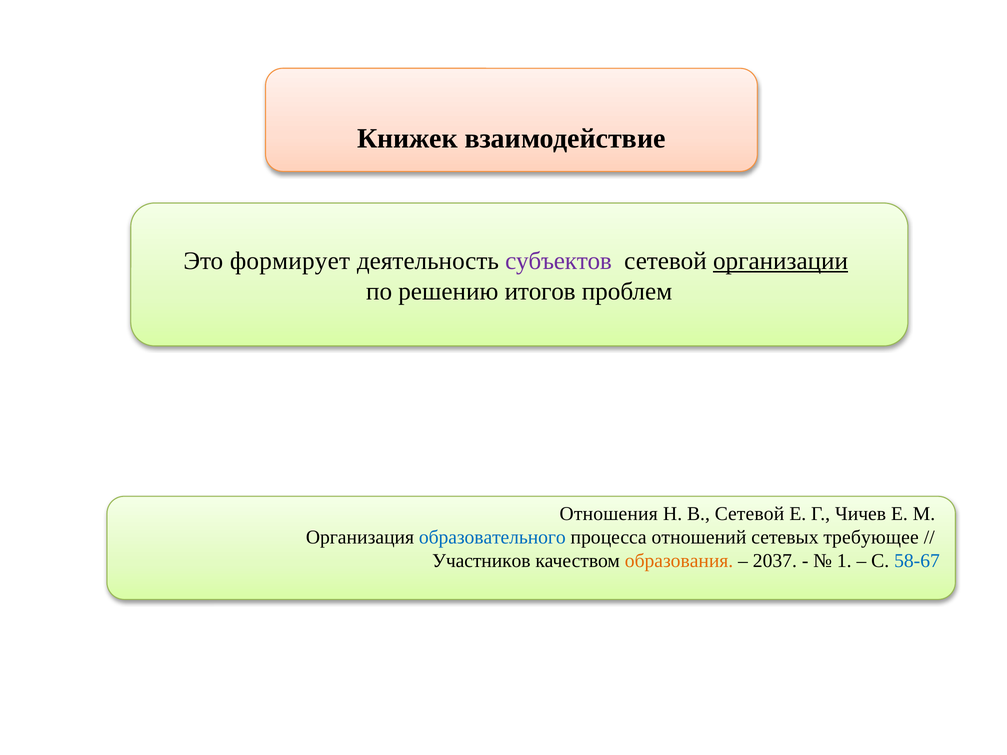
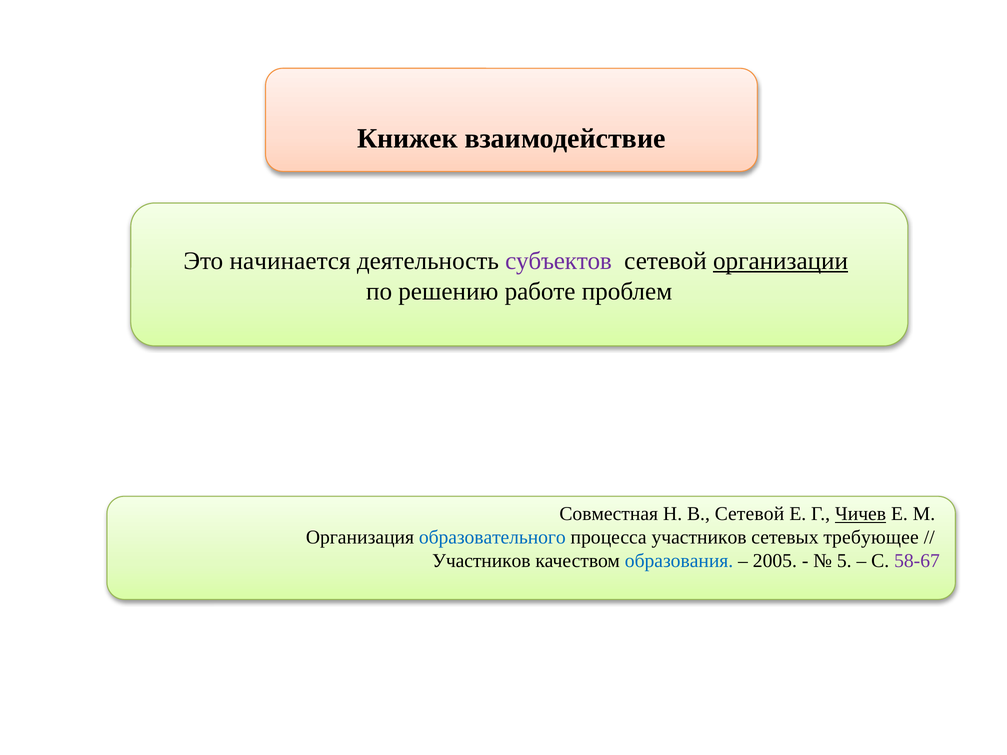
формирует: формирует -> начинается
итогов: итогов -> работе
Отношения: Отношения -> Совместная
Чичев underline: none -> present
процесса отношений: отношений -> участников
образования colour: orange -> blue
2037: 2037 -> 2005
1: 1 -> 5
58-67 colour: blue -> purple
